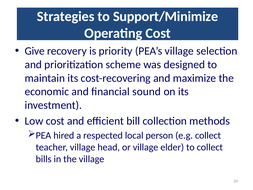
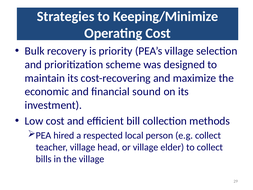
Support/Minimize: Support/Minimize -> Keeping/Minimize
Give: Give -> Bulk
